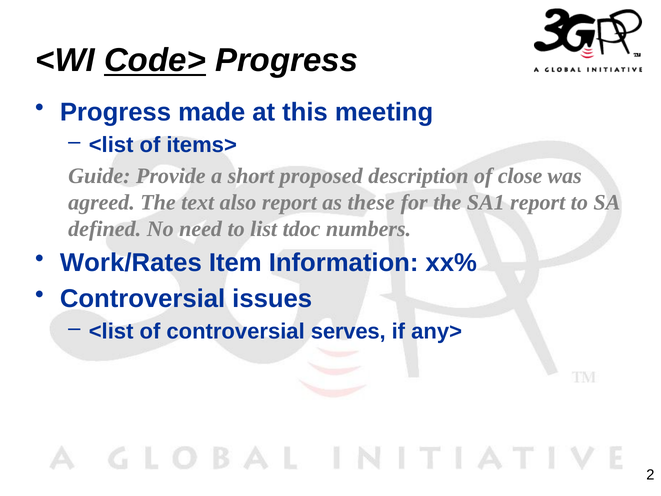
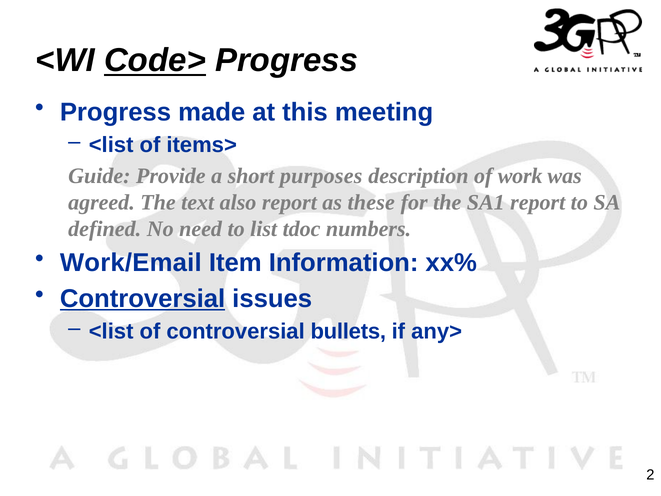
proposed: proposed -> purposes
close: close -> work
Work/Rates: Work/Rates -> Work/Email
Controversial at (143, 299) underline: none -> present
serves: serves -> bullets
